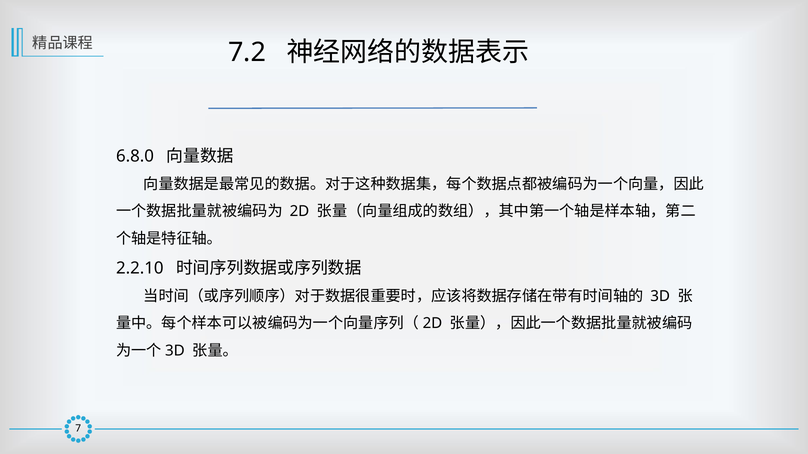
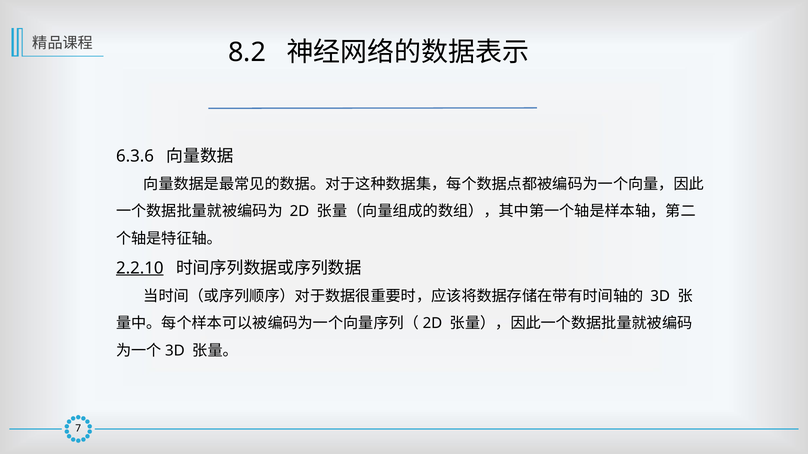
7.2: 7.2 -> 8.2
6.8.0: 6.8.0 -> 6.3.6
2.2.10 underline: none -> present
